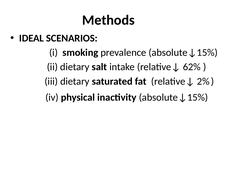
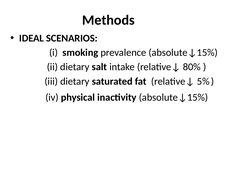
62%: 62% -> 80%
2%: 2% -> 5%
